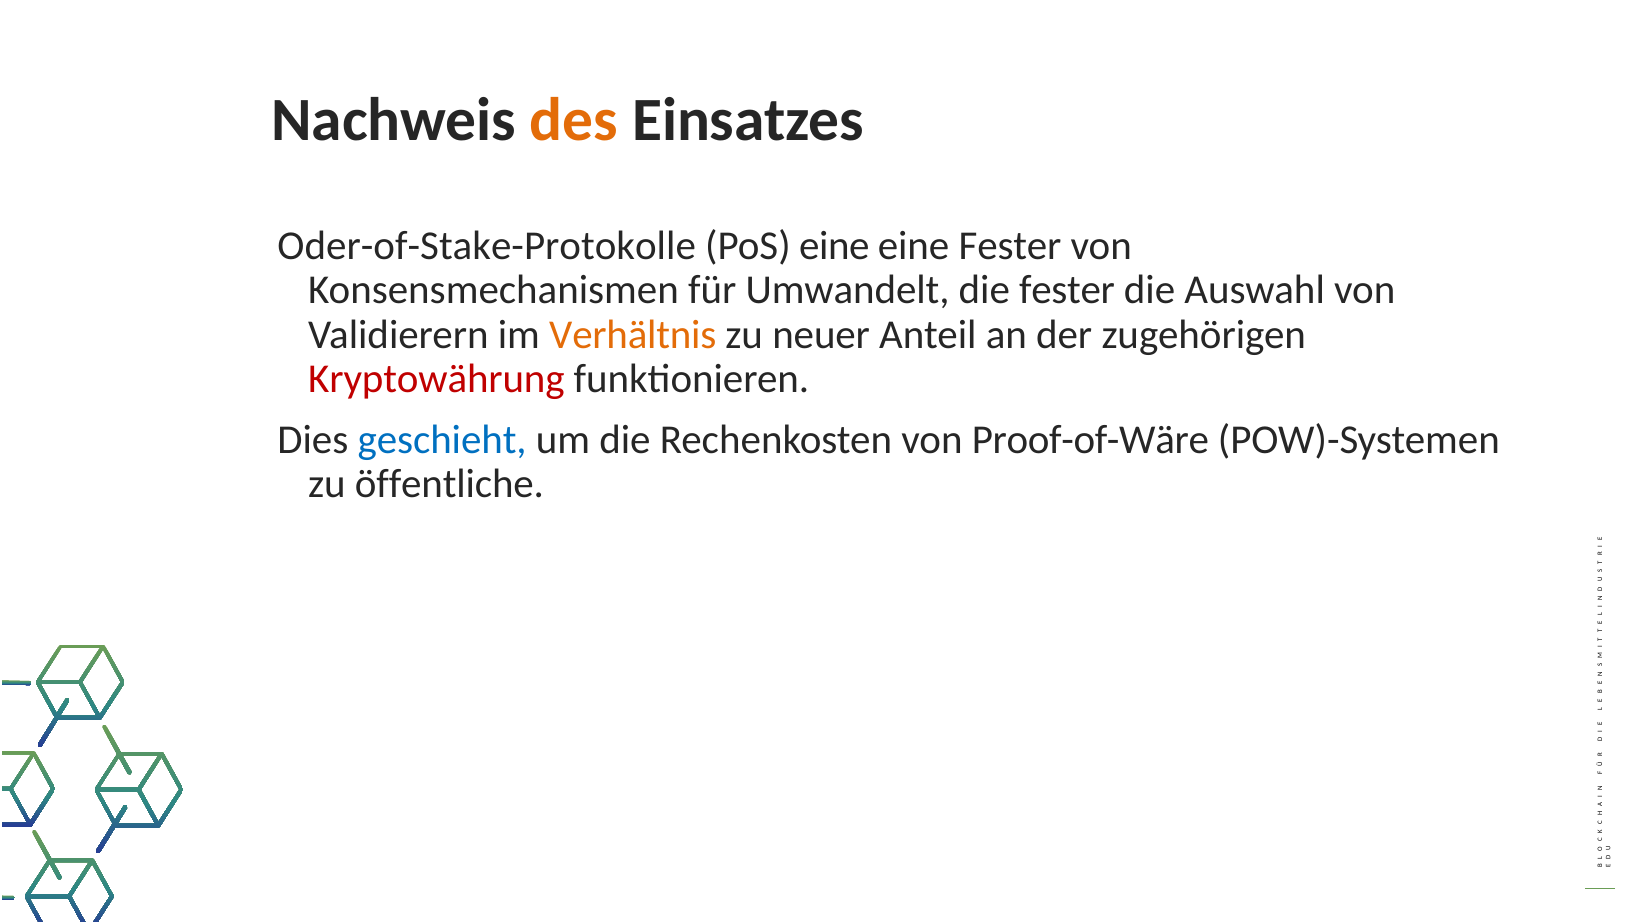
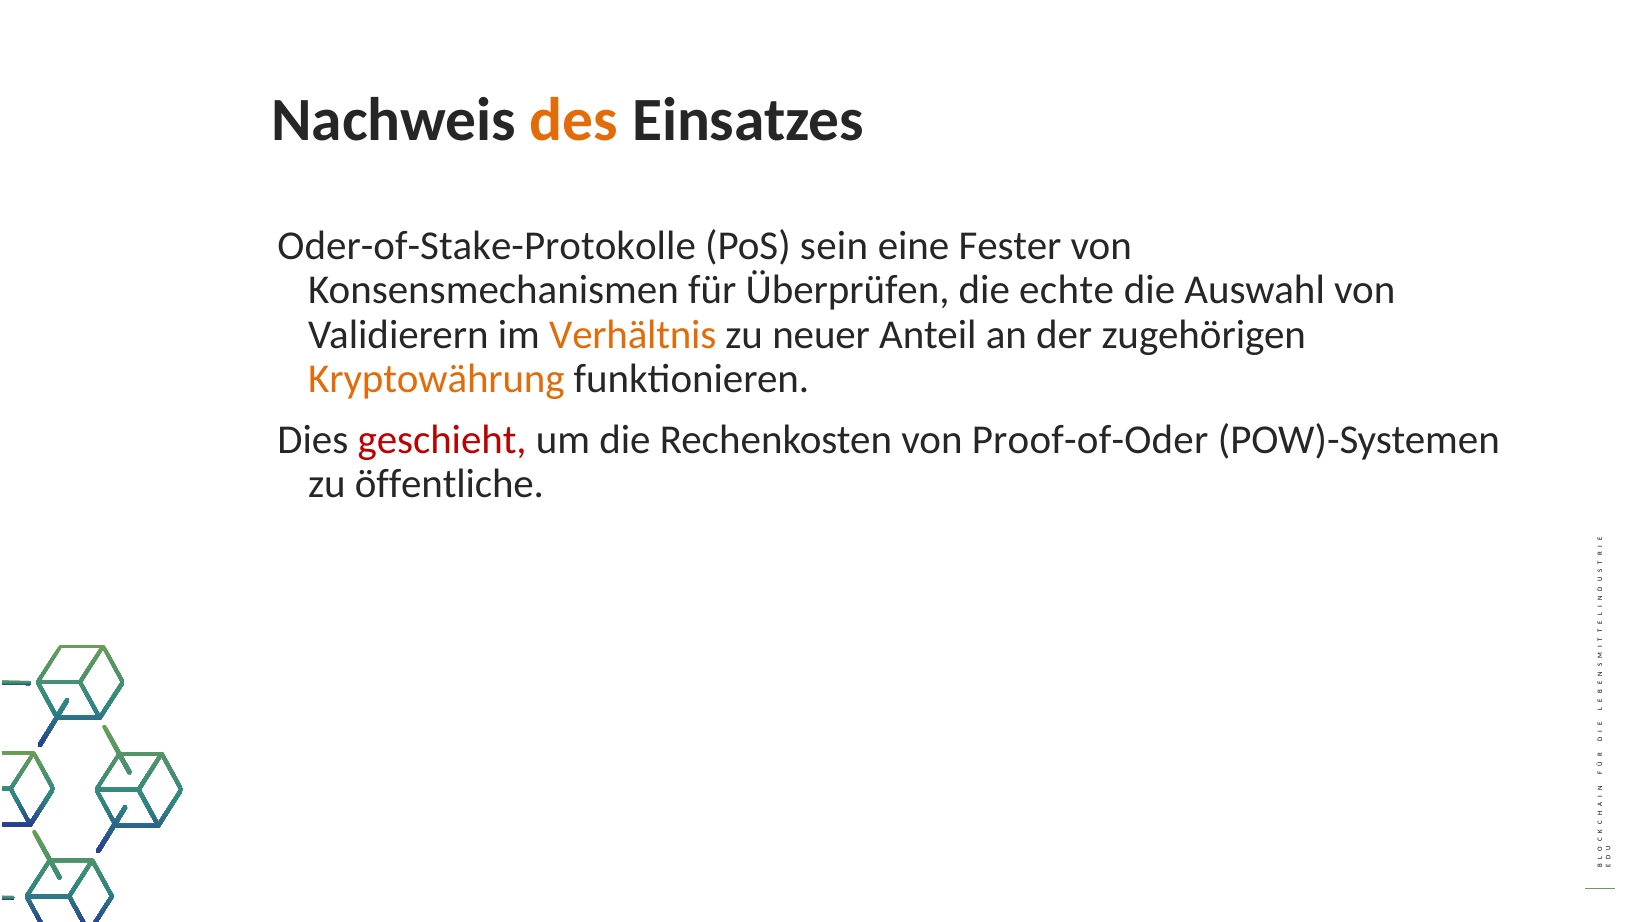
PoS eine: eine -> sein
Umwandelt: Umwandelt -> Überprüfen
die fester: fester -> echte
Kryptowährung colour: red -> orange
geschieht colour: blue -> red
Proof-of-Wäre: Proof-of-Wäre -> Proof-of-Oder
